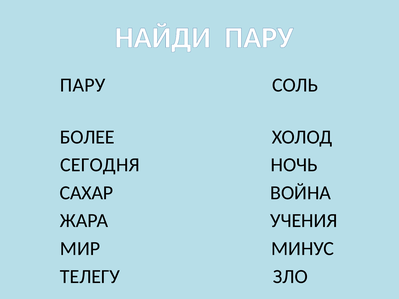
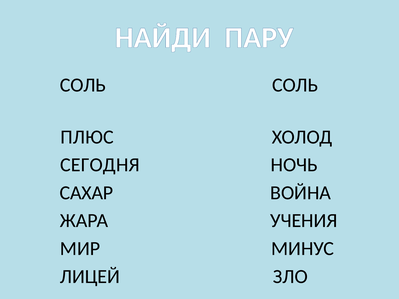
ПАРУ at (83, 85): ПАРУ -> СОЛЬ
БОЛЕЕ: БОЛЕЕ -> ПЛЮС
ТЕЛЕГУ: ТЕЛЕГУ -> ЛИЦЕЙ
